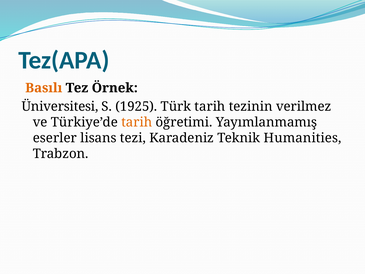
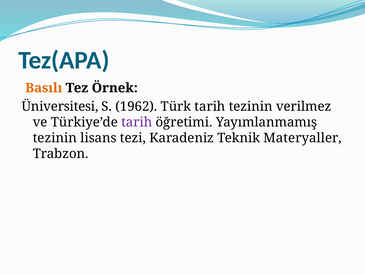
1925: 1925 -> 1962
tarih at (137, 122) colour: orange -> purple
eserler at (55, 138): eserler -> tezinin
Humanities: Humanities -> Materyaller
